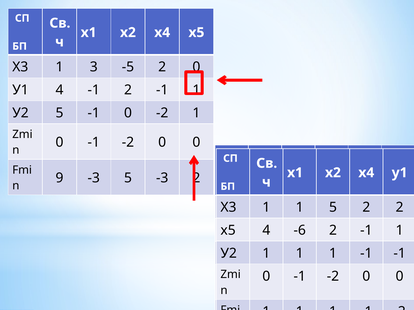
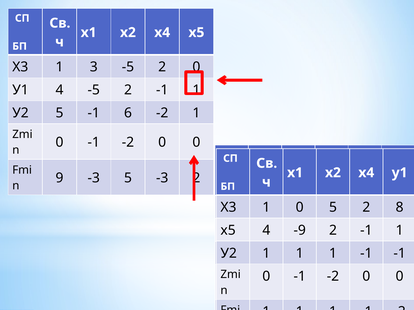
4 -1: -1 -> -5
-1 0: 0 -> 6
1 at (300, 208): 1 -> 0
2 2: 2 -> 8
-6: -6 -> -9
